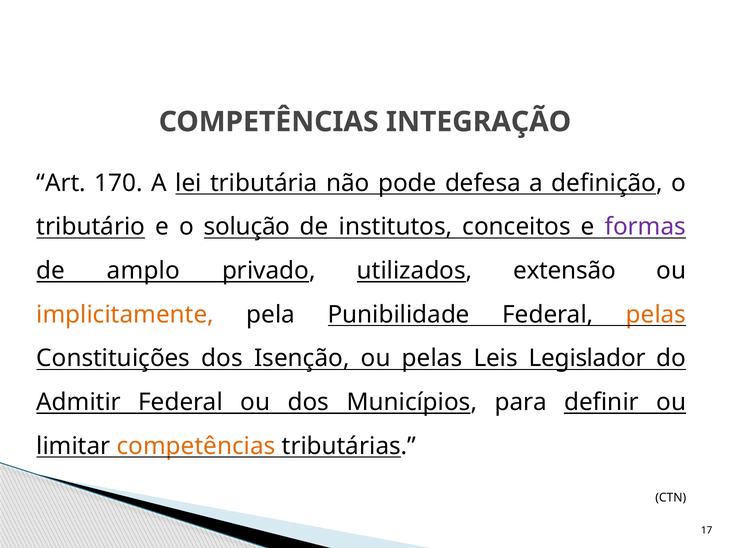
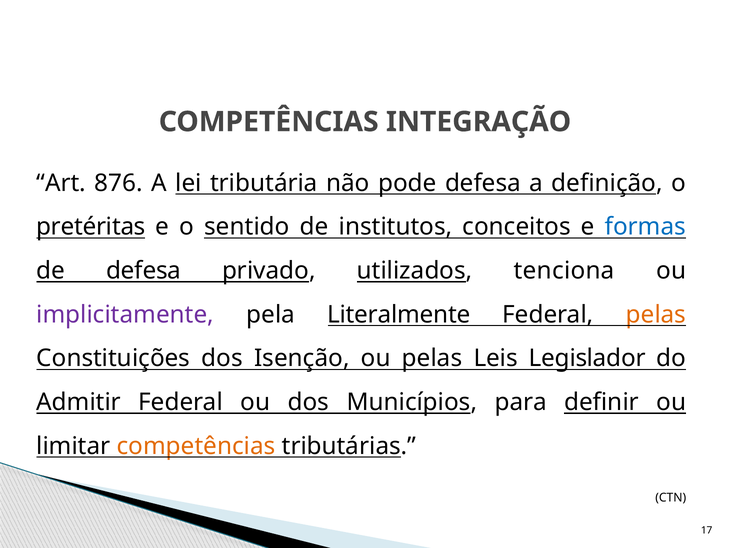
170: 170 -> 876
tributário: tributário -> pretéritas
solução: solução -> sentido
formas colour: purple -> blue
de amplo: amplo -> defesa
extensão: extensão -> tenciona
implicitamente colour: orange -> purple
Punibilidade: Punibilidade -> Literalmente
